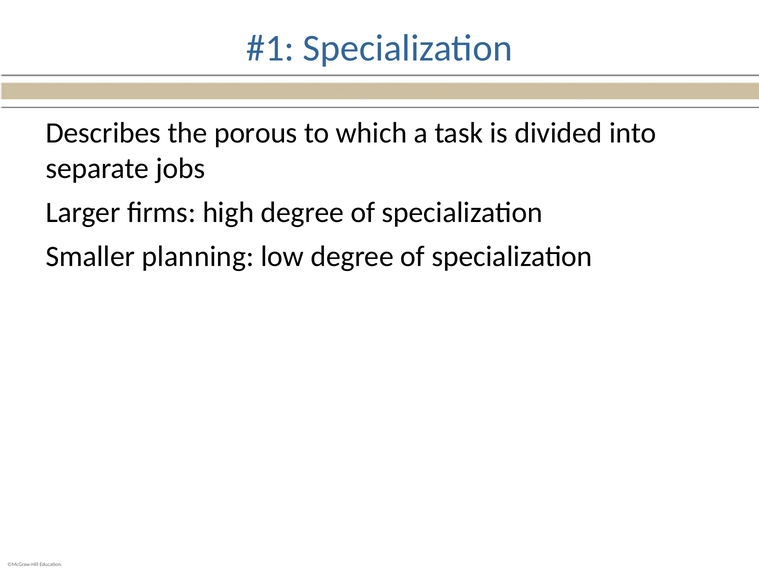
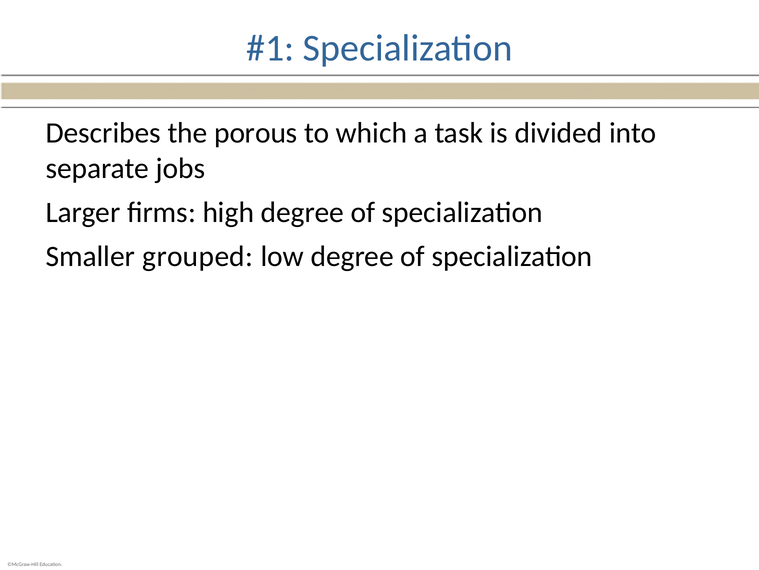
planning: planning -> grouped
